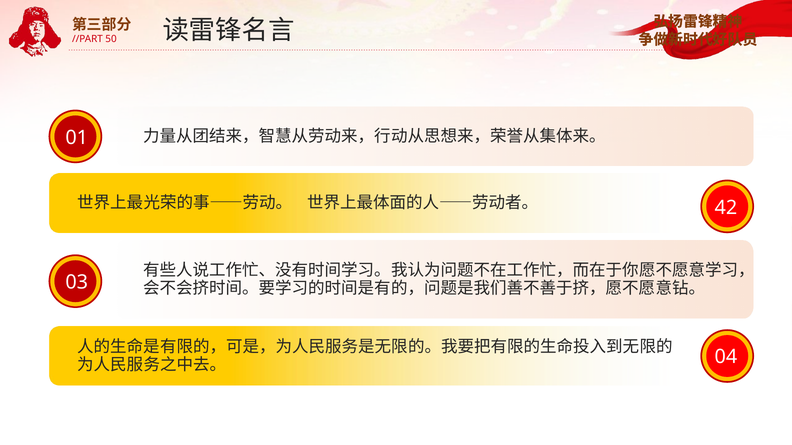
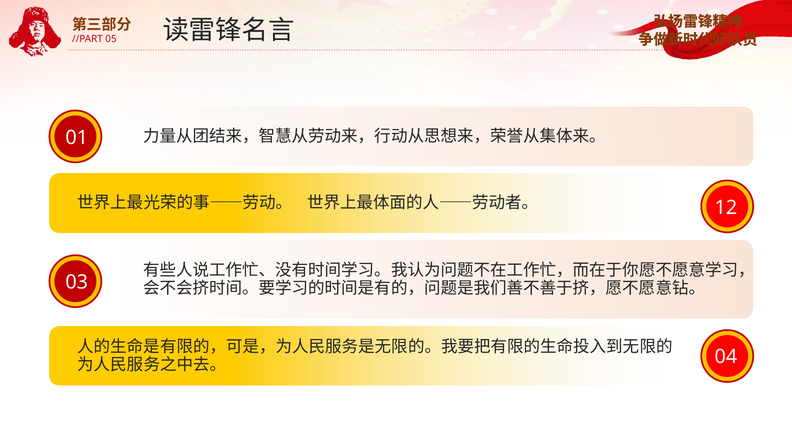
50: 50 -> 05
42: 42 -> 12
